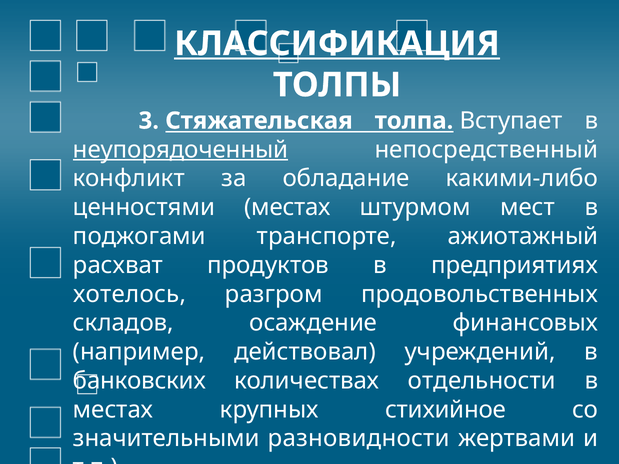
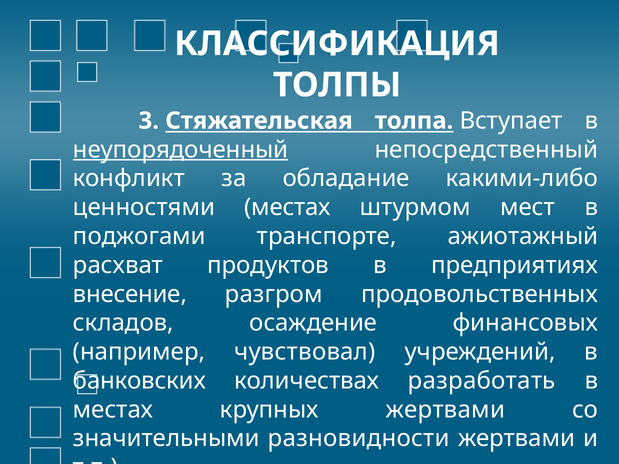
КЛАССИФИКАЦИЯ underline: present -> none
хотелось: хотелось -> внесение
действовал: действовал -> чувствовал
отдельности: отдельности -> разработать
крупных стихийное: стихийное -> жертвами
